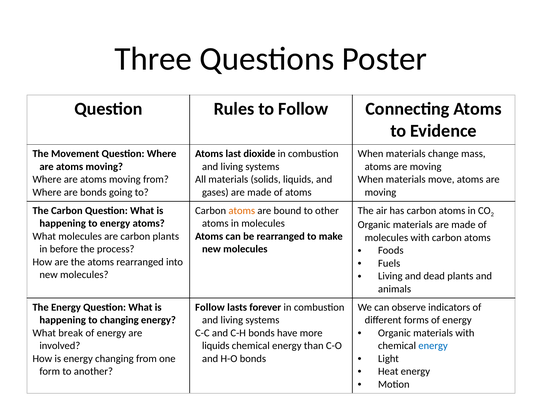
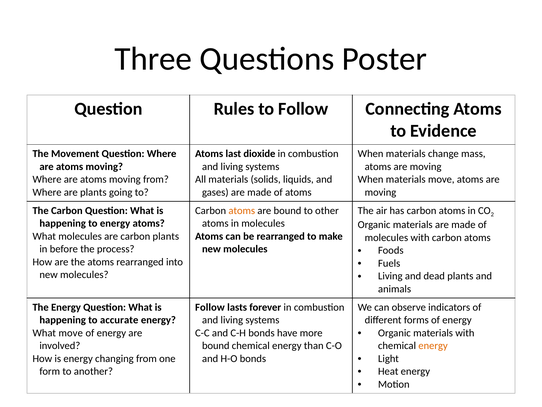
are bonds: bonds -> plants
to changing: changing -> accurate
What break: break -> move
liquids at (216, 345): liquids -> bound
energy at (433, 345) colour: blue -> orange
